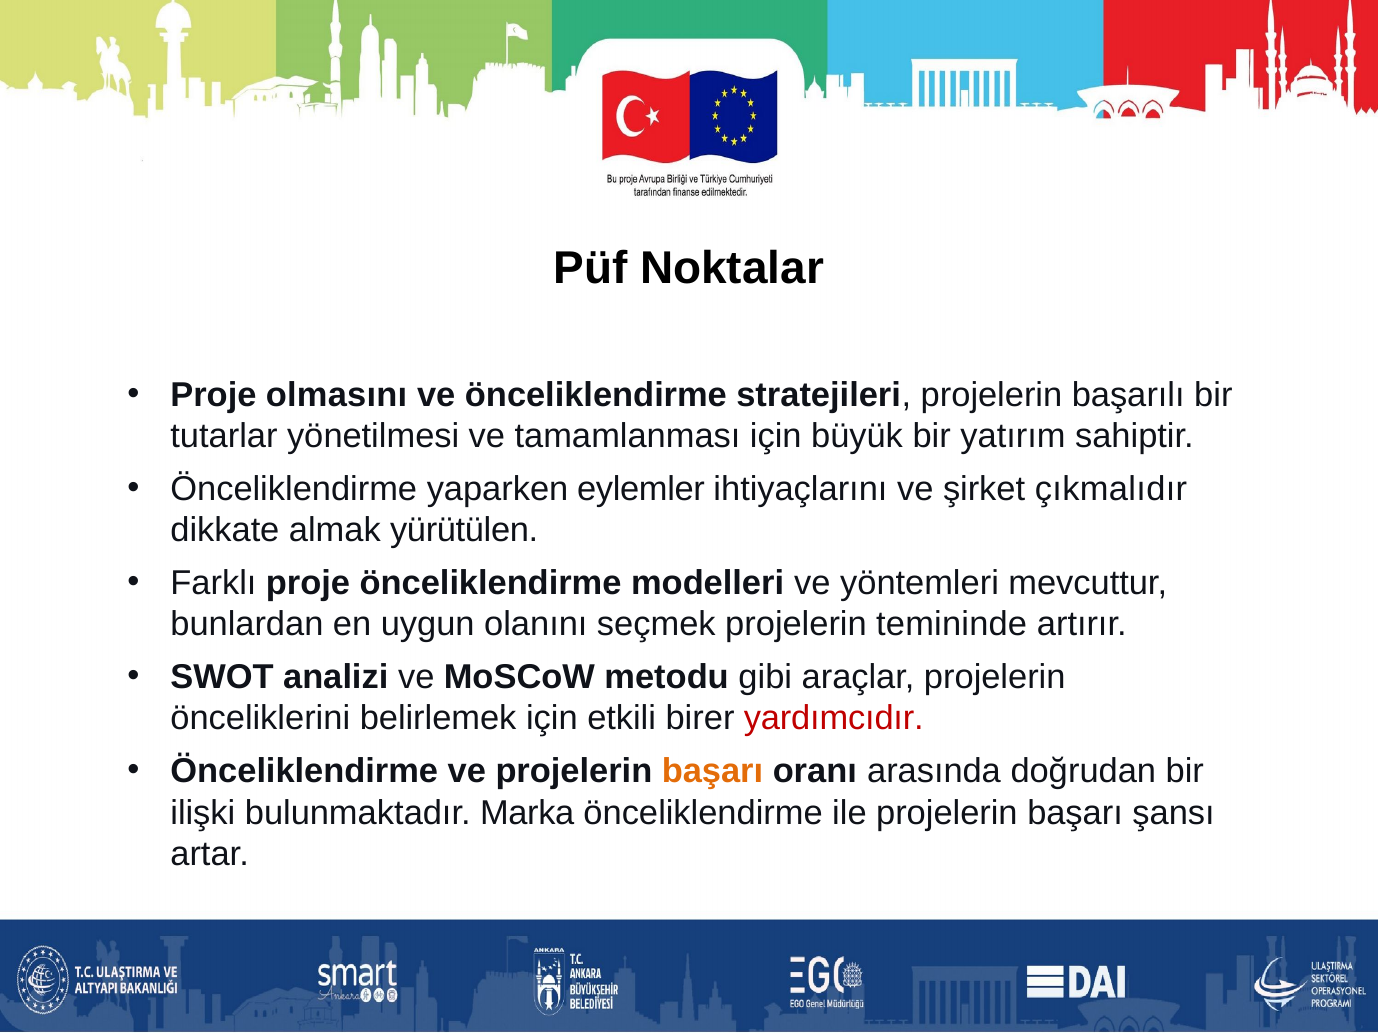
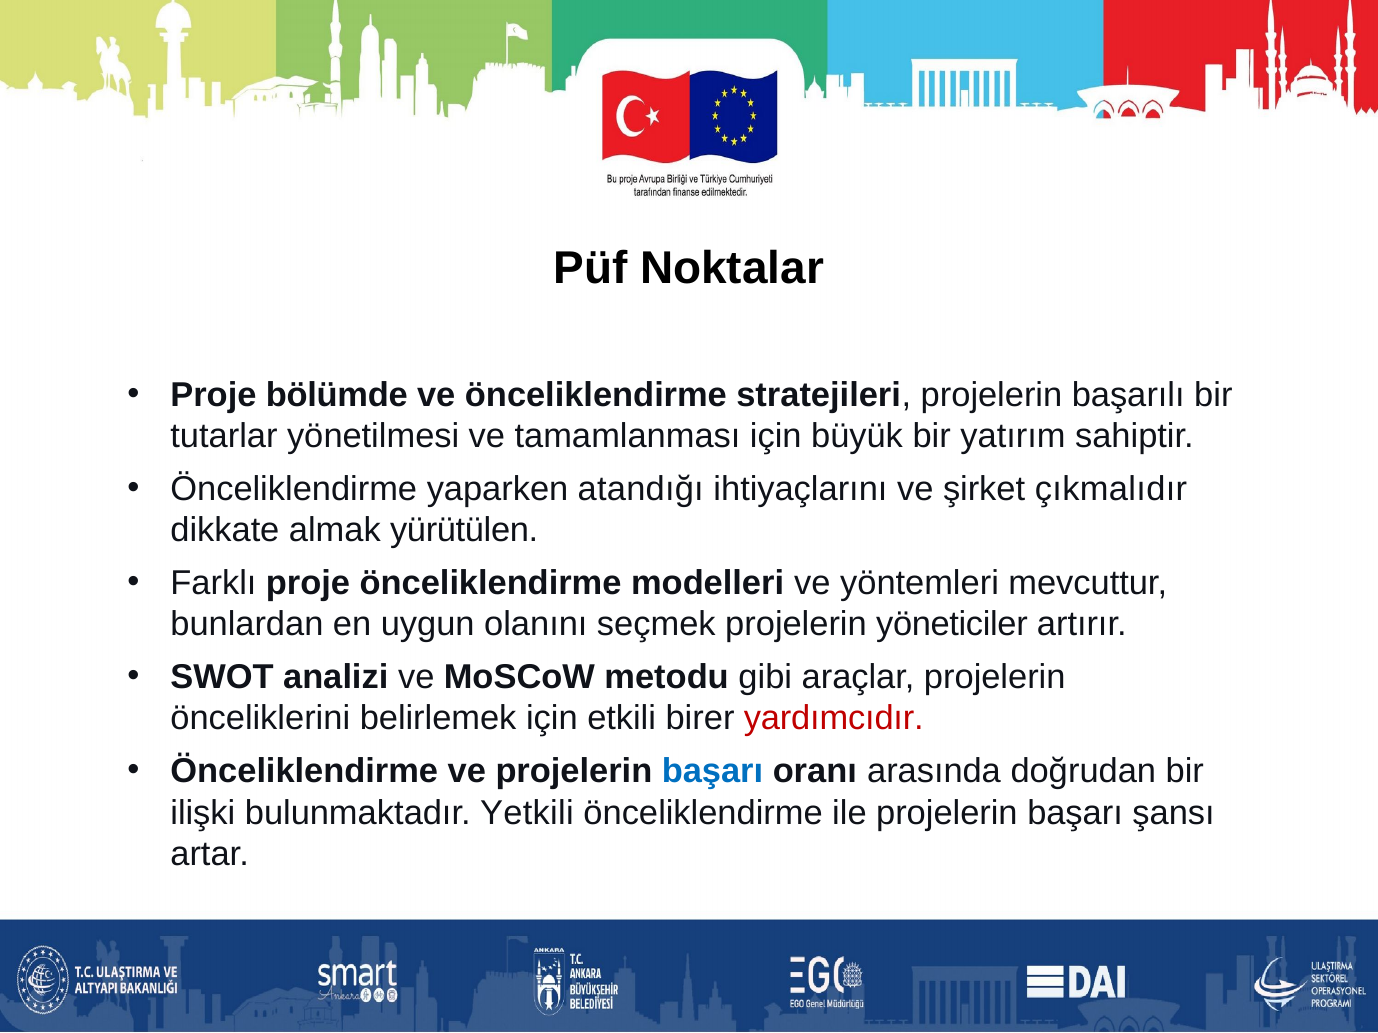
olmasını: olmasını -> bölümde
eylemler: eylemler -> atandığı
temininde: temininde -> yöneticiler
başarı at (712, 772) colour: orange -> blue
Marka: Marka -> Yetkili
